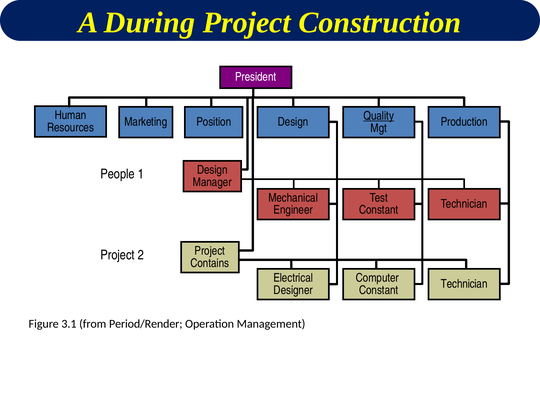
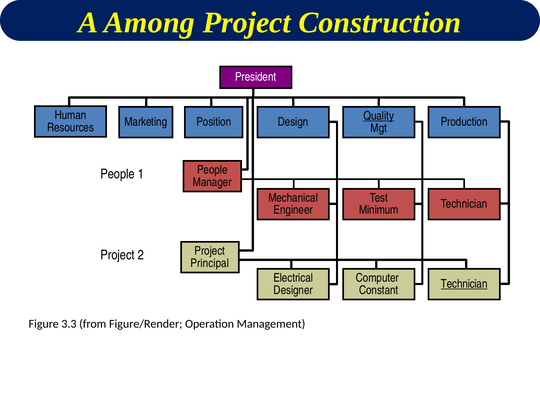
During: During -> Among
1 Design: Design -> People
Constant at (379, 210): Constant -> Minimum
Contains: Contains -> Principal
Technician at (464, 284) underline: none -> present
3.1: 3.1 -> 3.3
Period/Render: Period/Render -> Figure/Render
